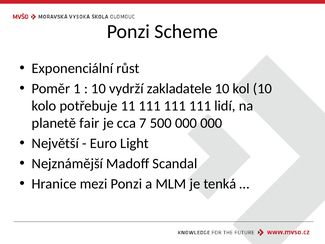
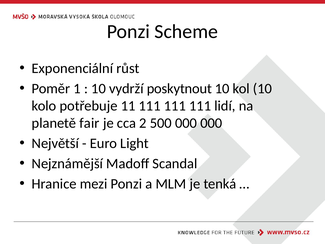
zakladatele: zakladatele -> poskytnout
7: 7 -> 2
